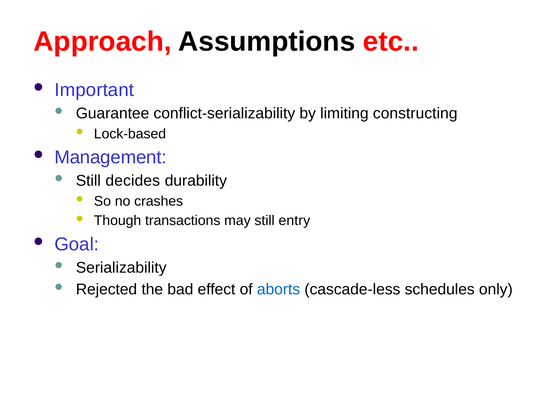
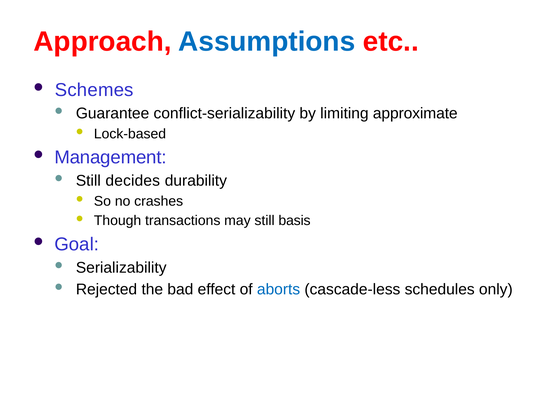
Assumptions colour: black -> blue
Important: Important -> Schemes
constructing: constructing -> approximate
entry: entry -> basis
